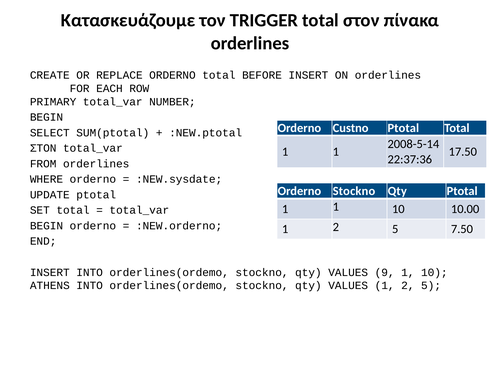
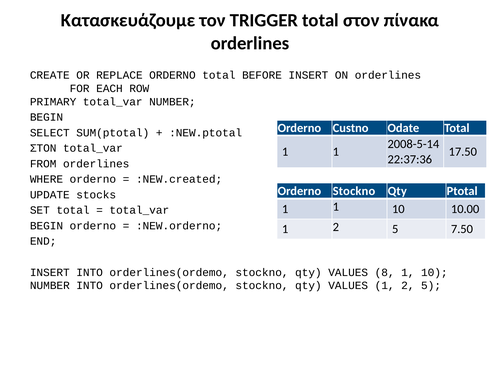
Custno Ptotal: Ptotal -> Odate
:NEW.sysdate: :NEW.sysdate -> :NEW.created
UPDATE ptotal: ptotal -> stocks
9: 9 -> 8
ATHENS at (50, 286): ATHENS -> NUMBER
